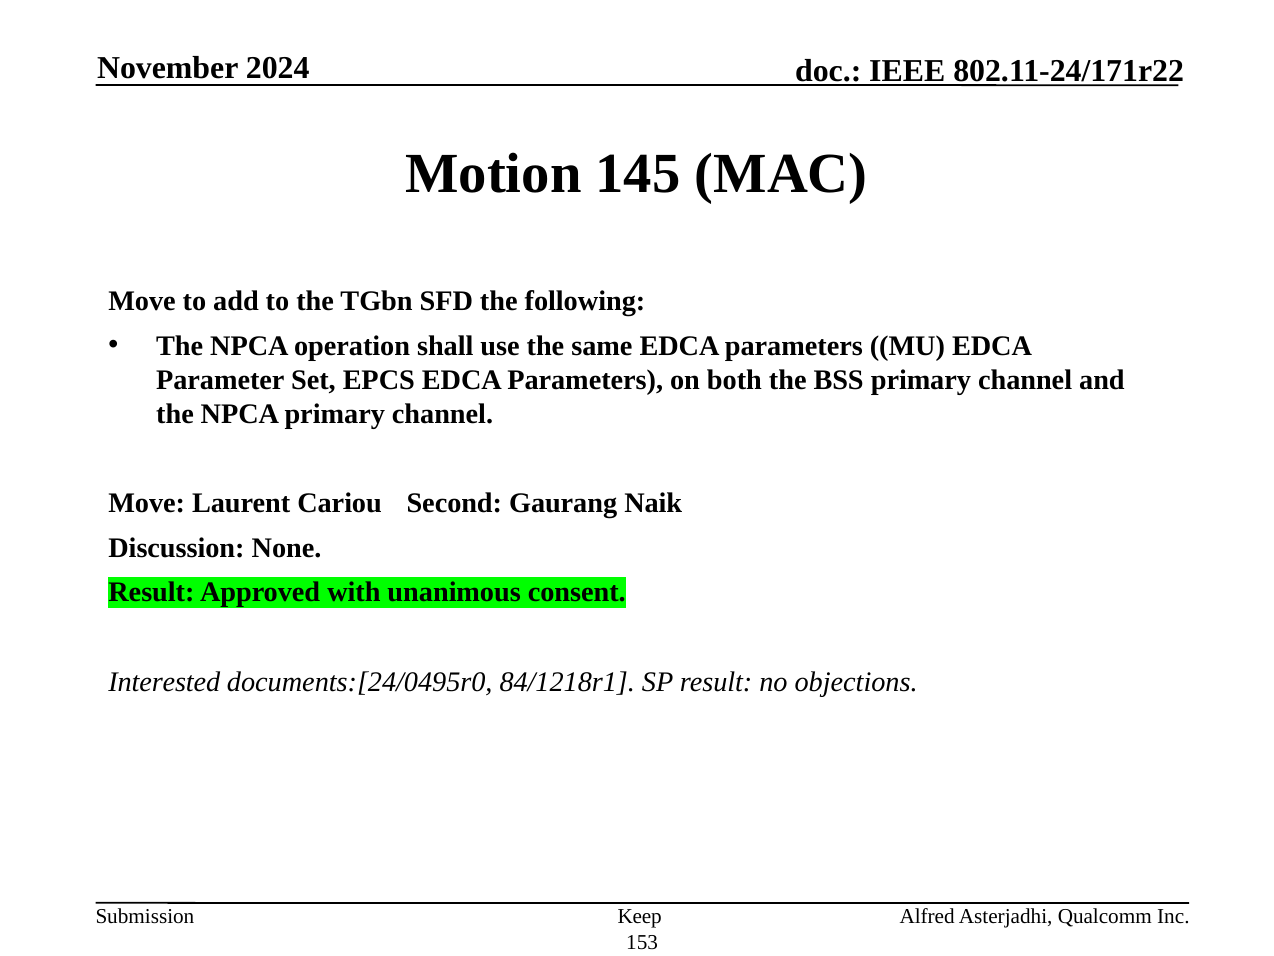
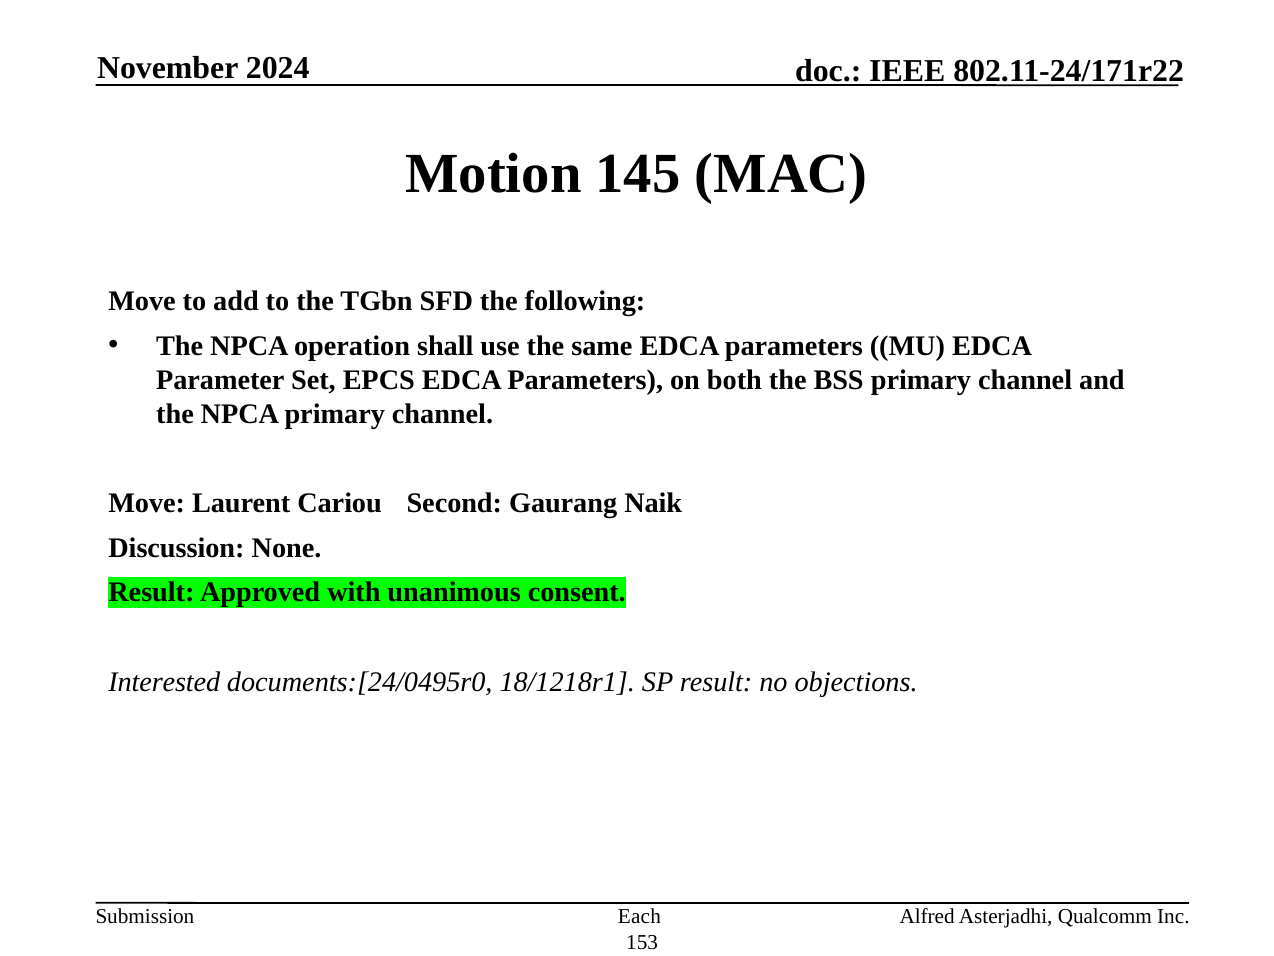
84/1218r1: 84/1218r1 -> 18/1218r1
Keep: Keep -> Each
